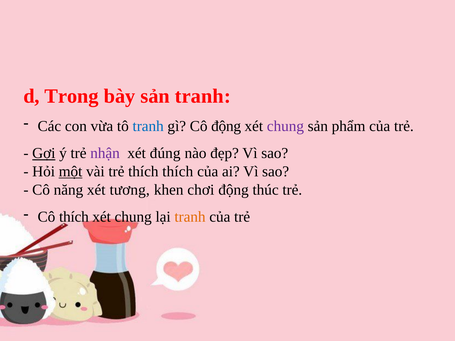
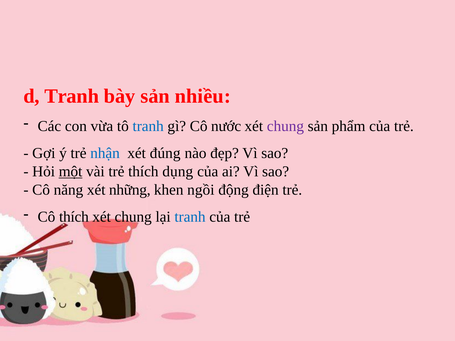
d Trong: Trong -> Tranh
sản tranh: tranh -> nhiều
Cô động: động -> nước
Gợi underline: present -> none
nhận colour: purple -> blue
thích thích: thích -> dụng
tương: tương -> những
chơi: chơi -> ngồi
thúc: thúc -> điện
tranh at (190, 217) colour: orange -> blue
